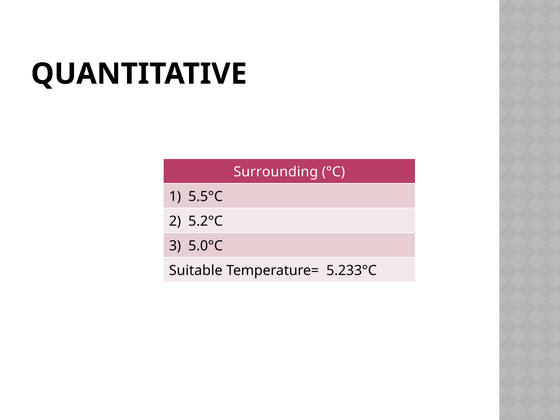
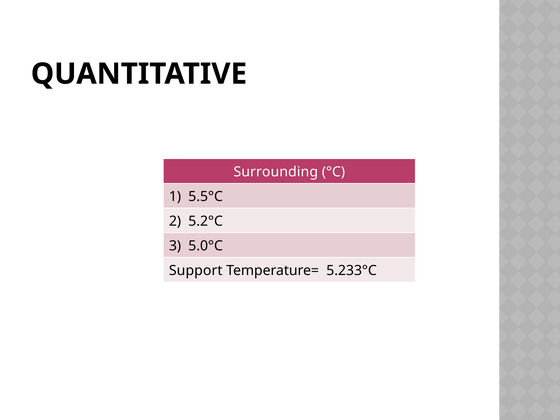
Suitable: Suitable -> Support
